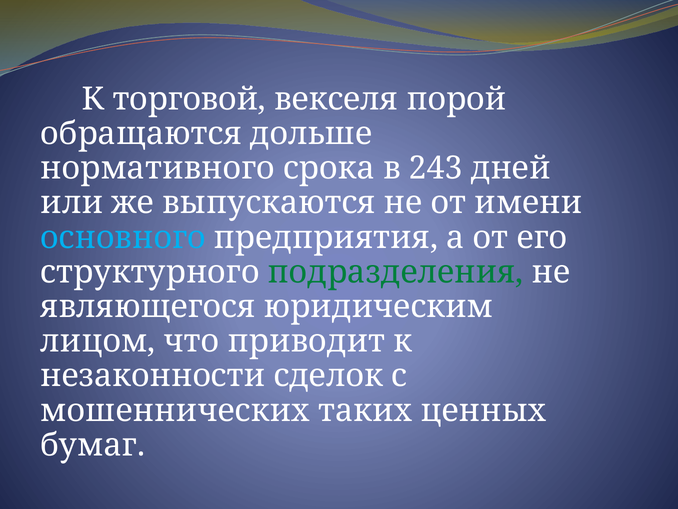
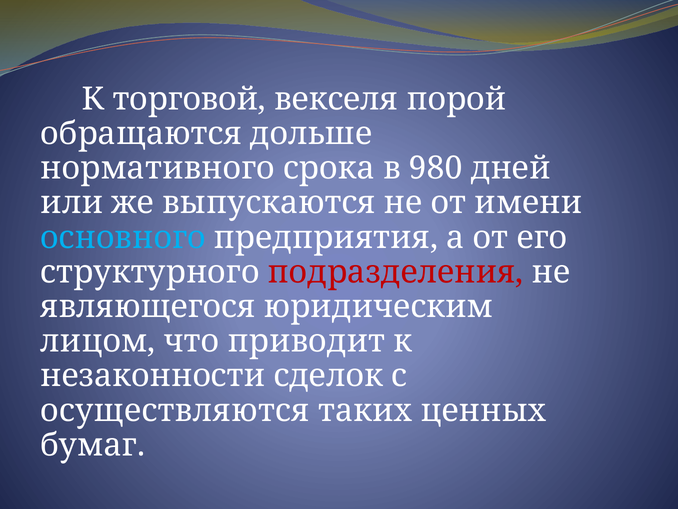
243: 243 -> 980
подразделения colour: green -> red
мошеннических: мошеннических -> осуществляются
